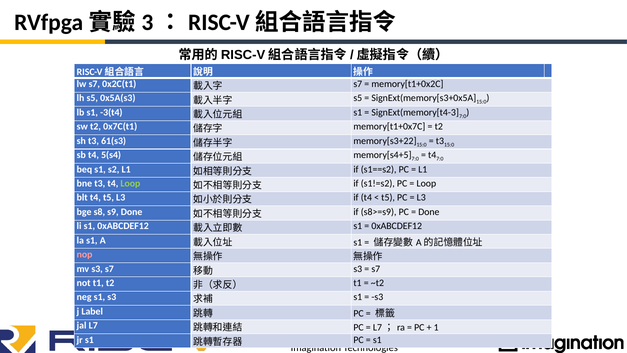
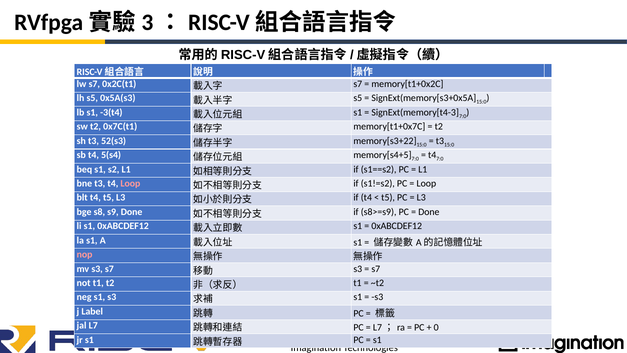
61(s3: 61(s3 -> 52(s3
Loop at (130, 183) colour: light green -> pink
1: 1 -> 0
